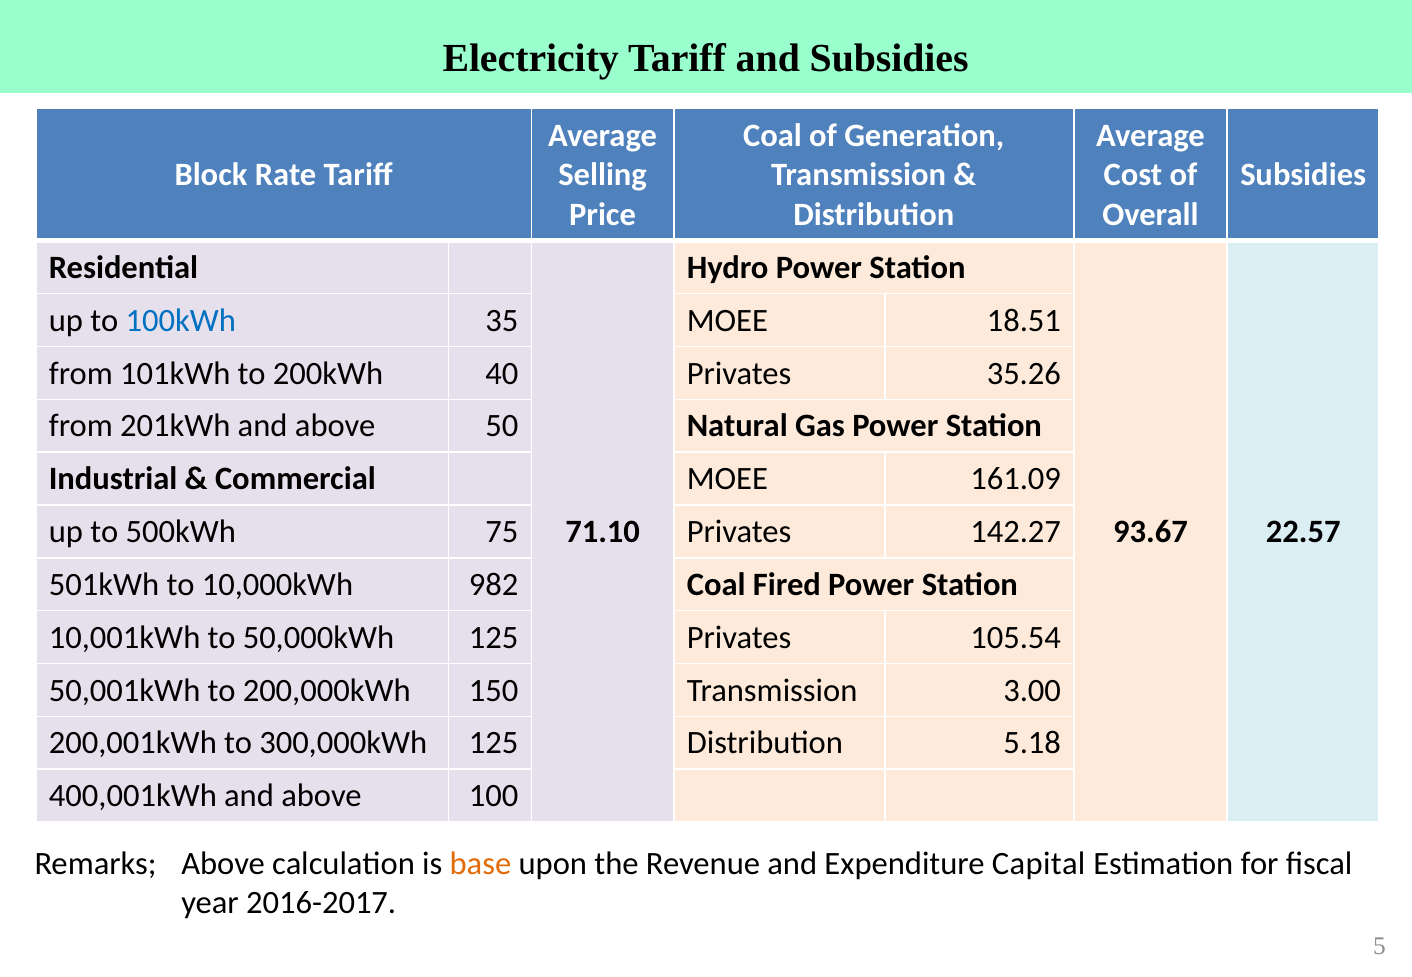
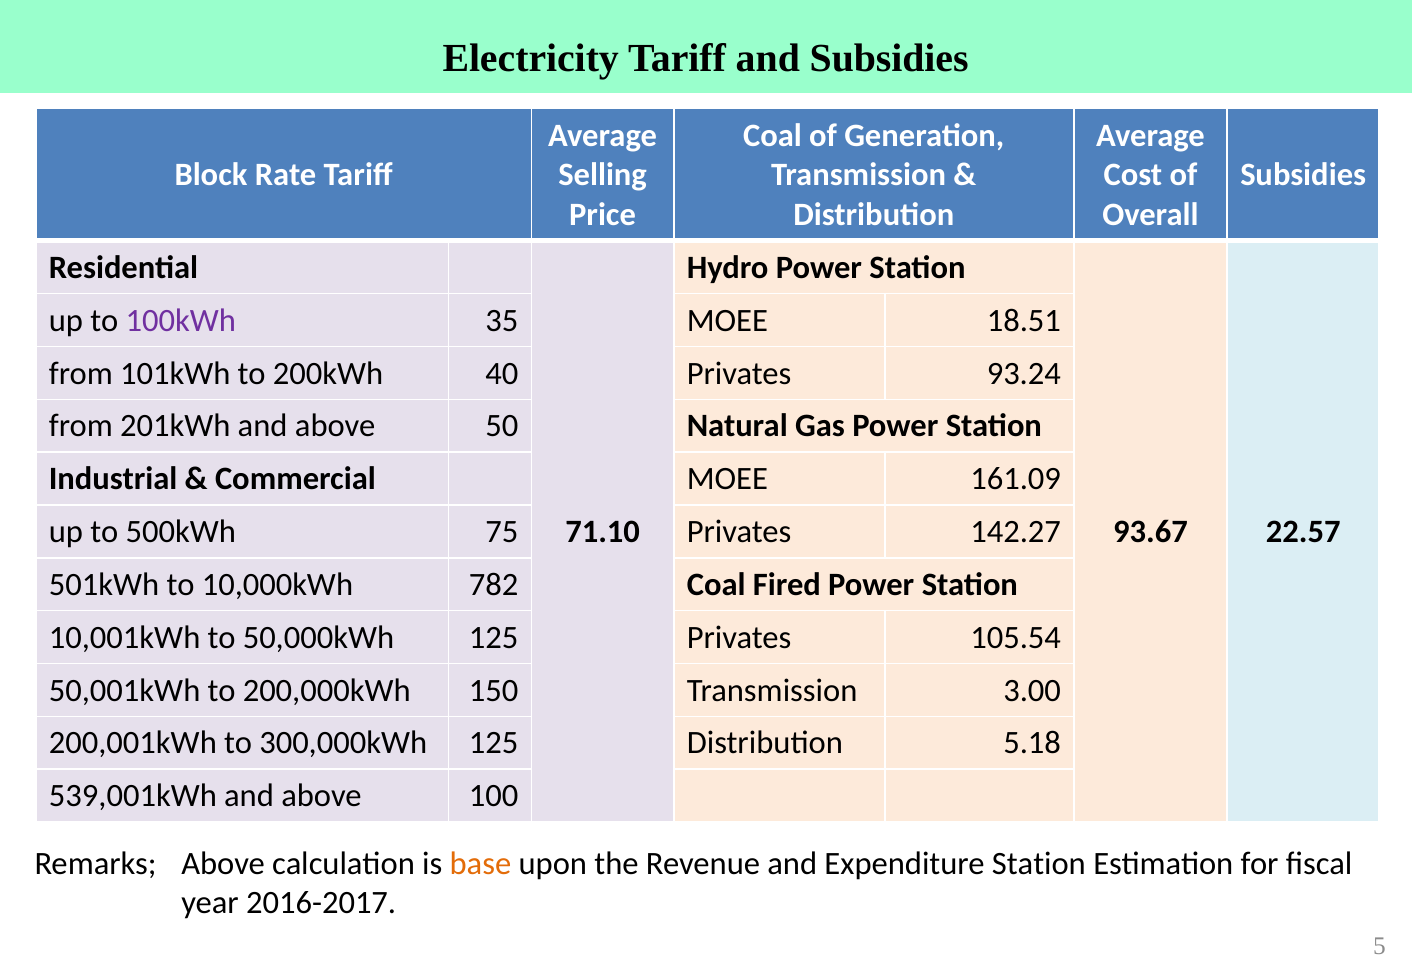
100kWh colour: blue -> purple
35.26: 35.26 -> 93.24
982: 982 -> 782
400,001kWh: 400,001kWh -> 539,001kWh
Expenditure Capital: Capital -> Station
